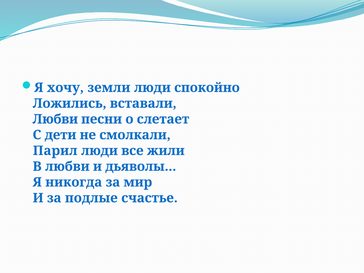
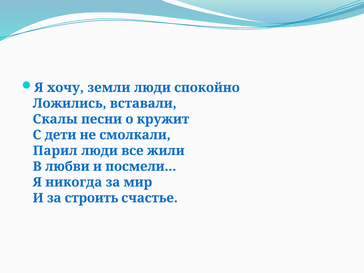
Любви at (55, 119): Любви -> Скалы
слетает: слетает -> кружит
дьяволы: дьяволы -> посмели
подлые: подлые -> строить
